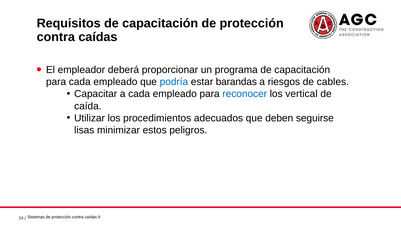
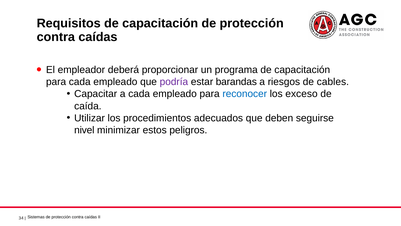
podría colour: blue -> purple
vertical: vertical -> exceso
lisas: lisas -> nivel
